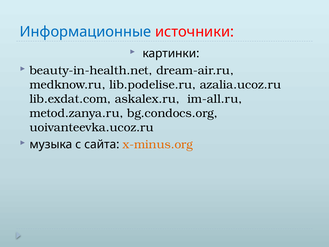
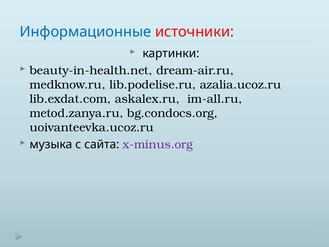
x-minus.org colour: orange -> purple
